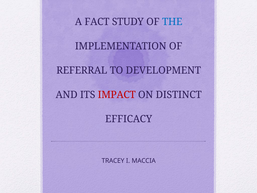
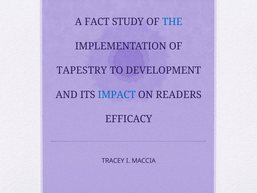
REFERRAL: REFERRAL -> TAPESTRY
IMPACT colour: red -> blue
DISTINCT: DISTINCT -> READERS
